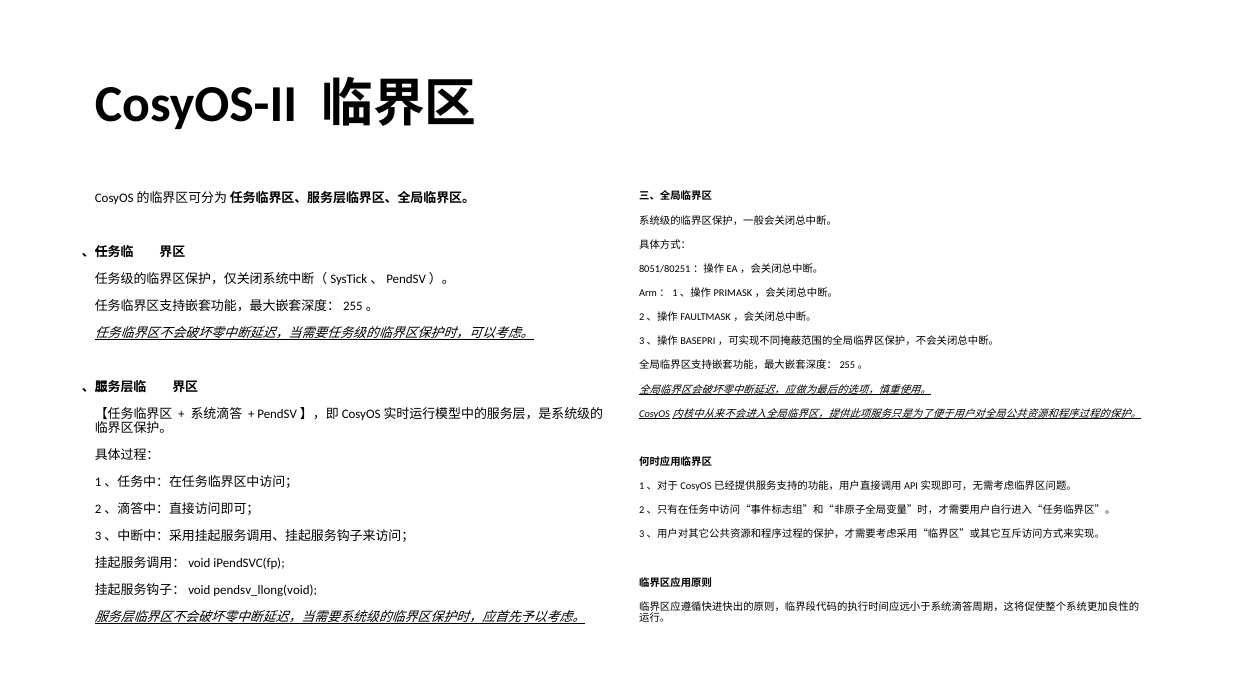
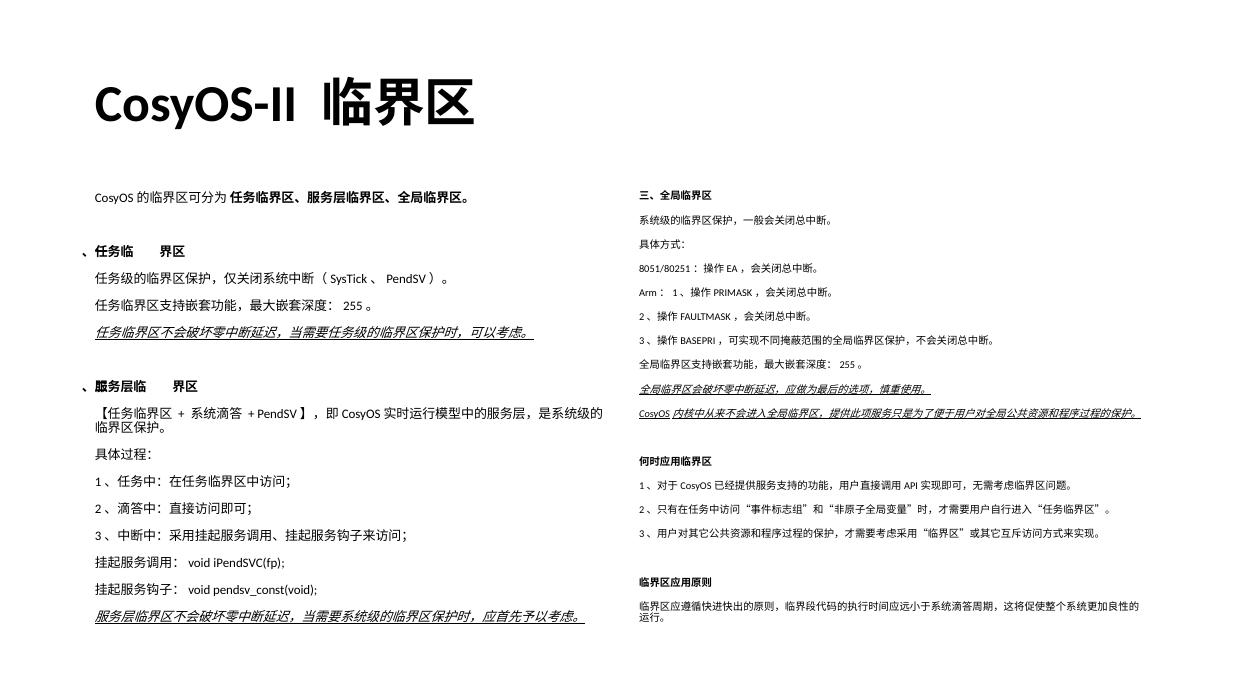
pendsv_llong(void: pendsv_llong(void -> pendsv_const(void
